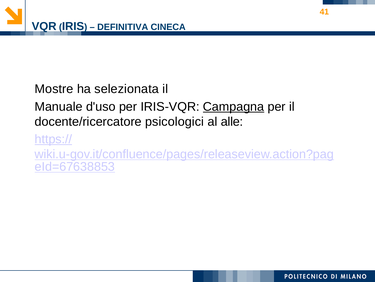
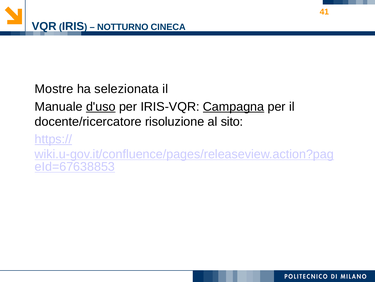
DEFINITIVA: DEFINITIVA -> NOTTURNO
d'uso underline: none -> present
psicologici: psicologici -> risoluzione
alle: alle -> sito
